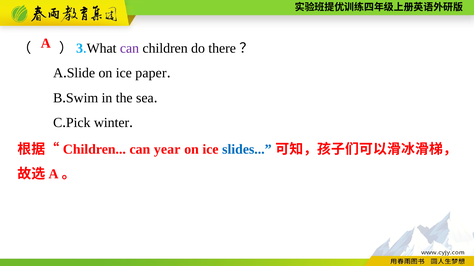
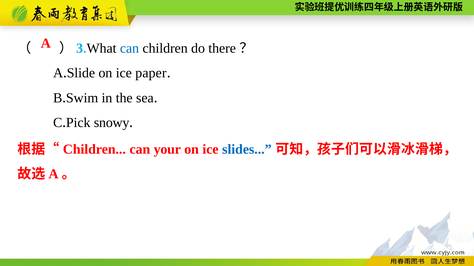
can at (130, 48) colour: purple -> blue
winter: winter -> snowy
year: year -> your
